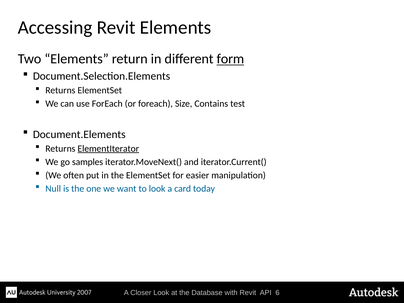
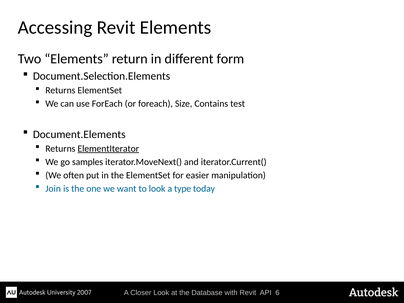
form underline: present -> none
Null: Null -> Join
card: card -> type
